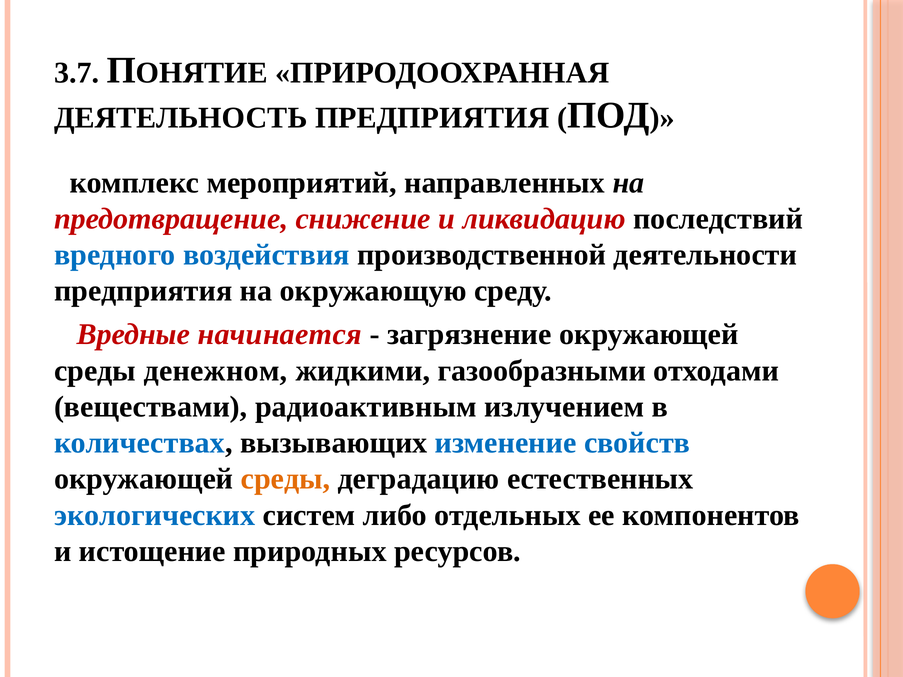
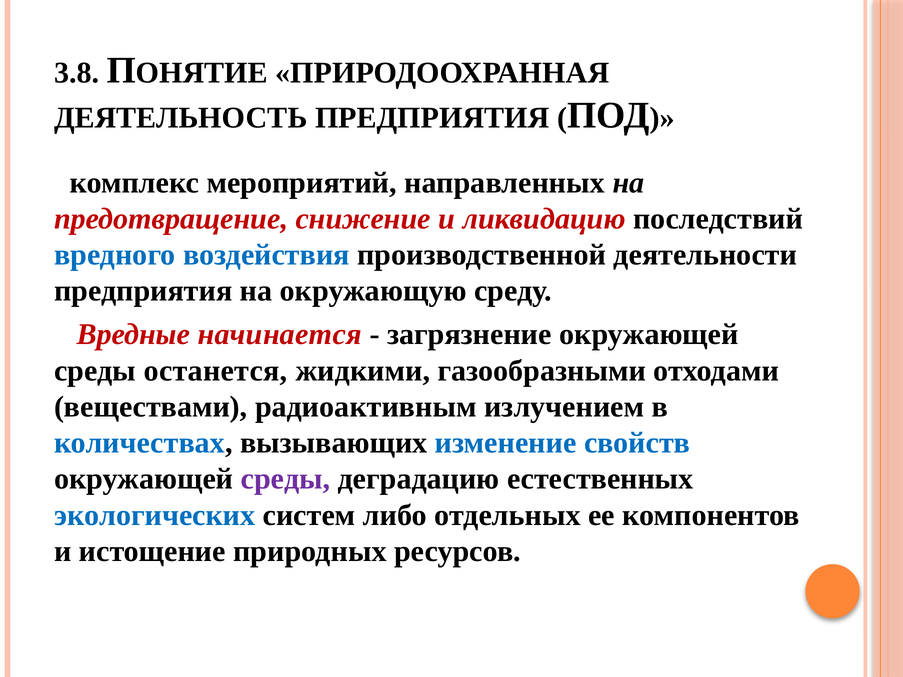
3.7: 3.7 -> 3.8
денежном: денежном -> останется
среды at (286, 479) colour: orange -> purple
